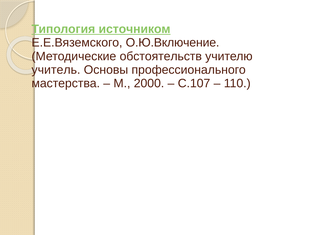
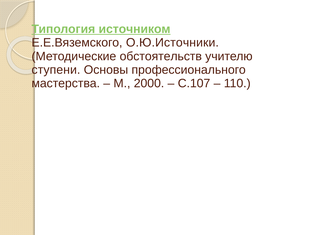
О.Ю.Включение: О.Ю.Включение -> О.Ю.Источники
учитель: учитель -> ступени
